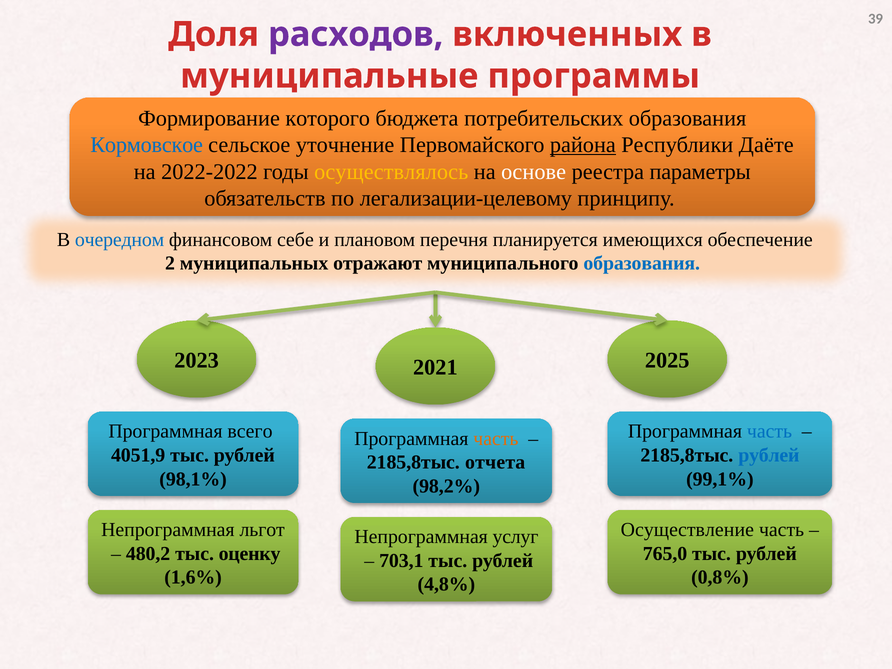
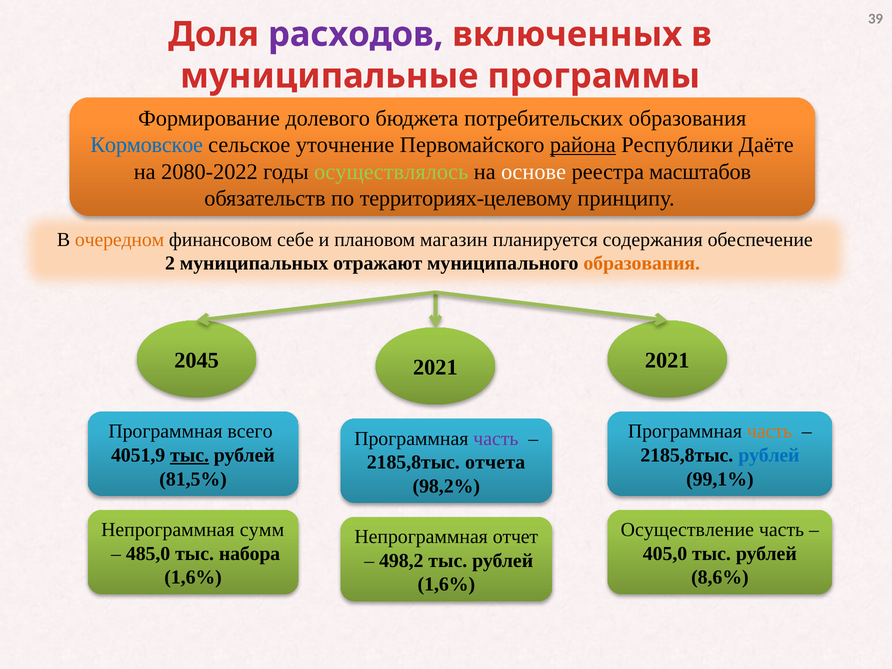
которого: которого -> долевого
2022-2022: 2022-2022 -> 2080-2022
осуществлялось colour: yellow -> light green
параметры: параметры -> масштабов
легализации-целевому: легализации-целевому -> территориях-целевому
очередном colour: blue -> orange
перечня: перечня -> магазин
имеющихся: имеющихся -> содержания
образования at (642, 263) colour: blue -> orange
2023: 2023 -> 2045
2021 2025: 2025 -> 2021
часть at (770, 431) colour: blue -> orange
часть at (496, 438) colour: orange -> purple
тыс at (190, 455) underline: none -> present
98,1%: 98,1% -> 81,5%
льгот: льгот -> сумм
услуг: услуг -> отчет
480,2: 480,2 -> 485,0
оценку: оценку -> набора
765,0: 765,0 -> 405,0
703,1: 703,1 -> 498,2
0,8%: 0,8% -> 8,6%
4,8% at (446, 584): 4,8% -> 1,6%
